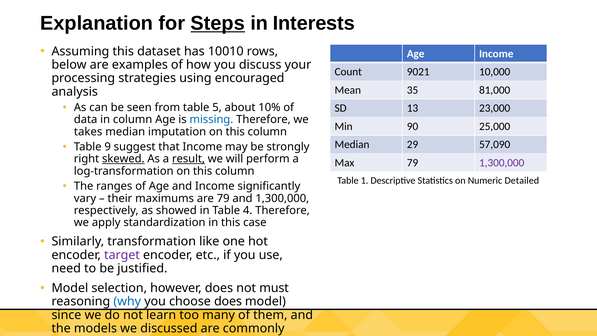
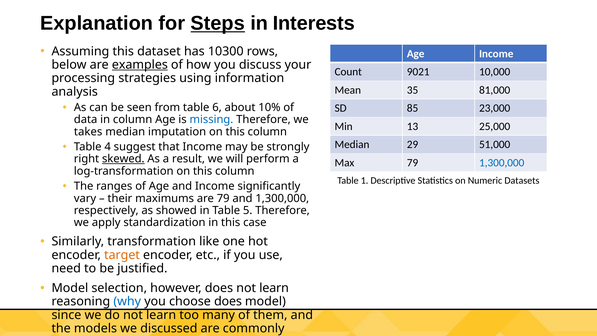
10010: 10010 -> 10300
examples underline: none -> present
encouraged: encouraged -> information
5: 5 -> 6
13: 13 -> 85
90: 90 -> 13
57,090: 57,090 -> 51,000
9: 9 -> 4
result underline: present -> none
1,300,000 at (502, 163) colour: purple -> blue
Detailed: Detailed -> Datasets
4: 4 -> 5
target colour: purple -> orange
does not must: must -> learn
